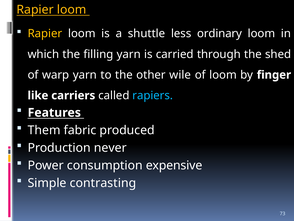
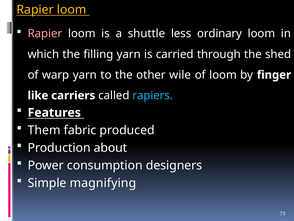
Rapier at (45, 34) colour: yellow -> pink
never: never -> about
expensive: expensive -> designers
contrasting: contrasting -> magnifying
